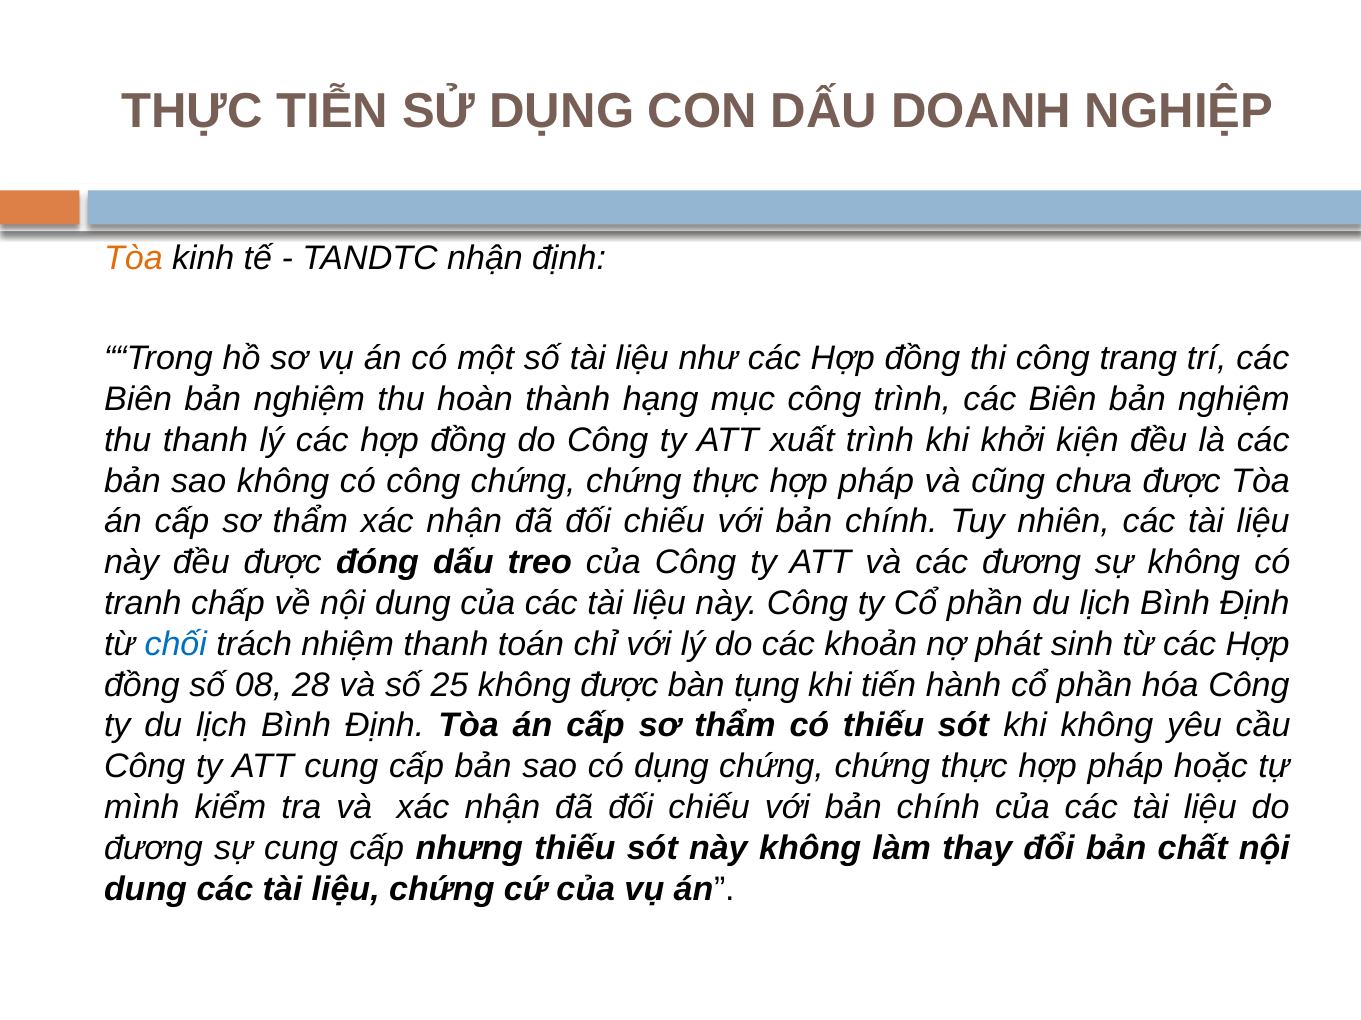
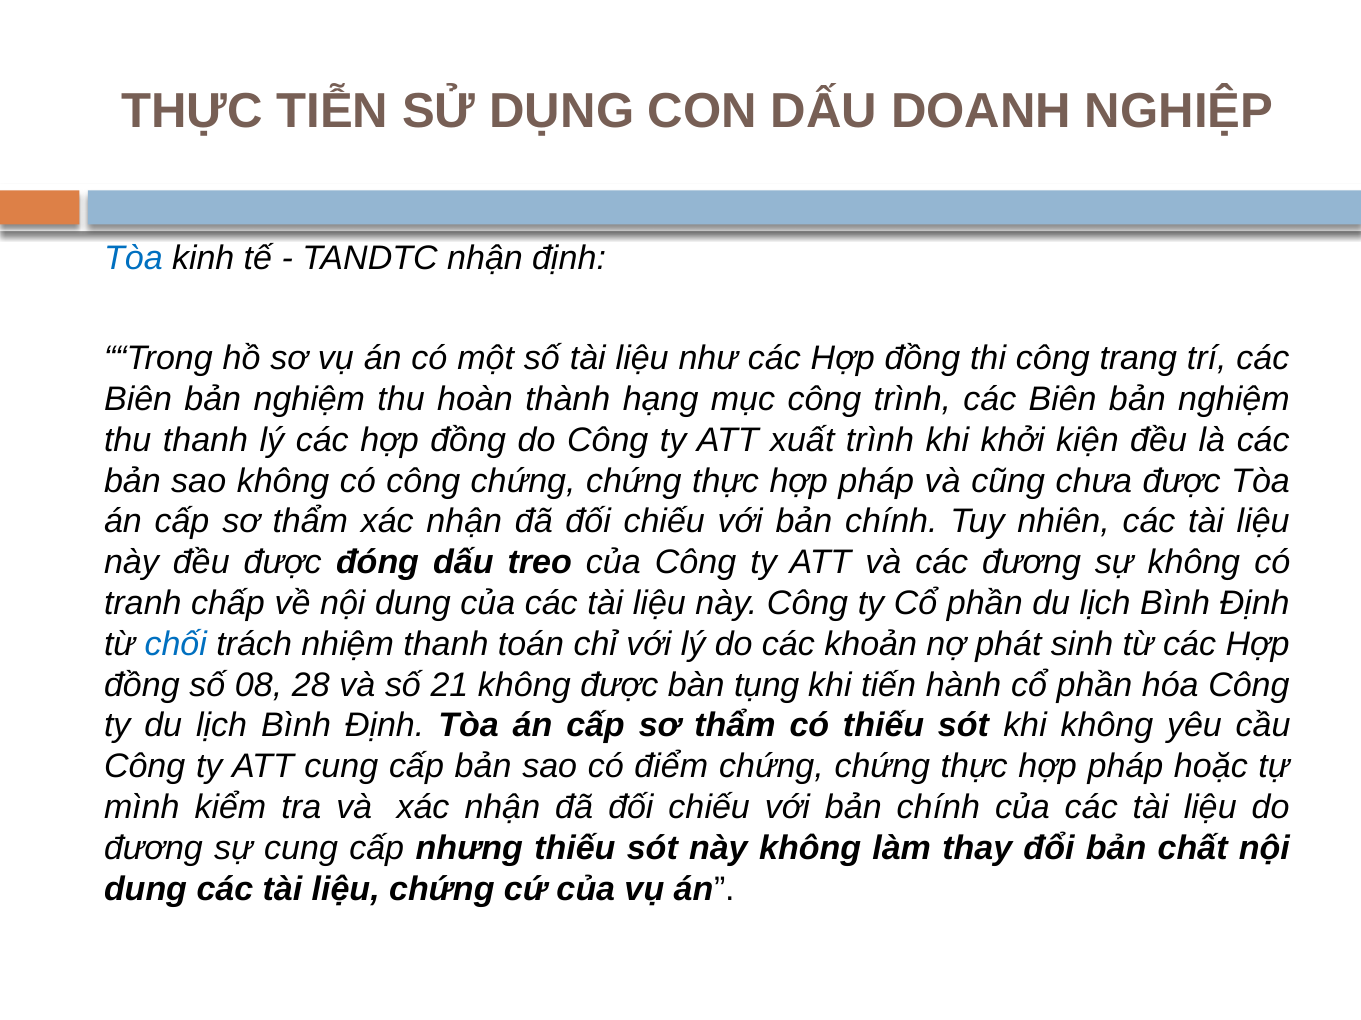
Tòa at (133, 258) colour: orange -> blue
25: 25 -> 21
có dụng: dụng -> điểm
